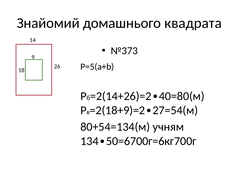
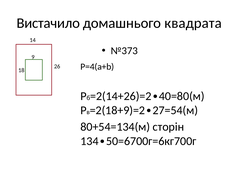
Знайомий: Знайомий -> Вистачило
P=5(a+b: P=5(a+b -> P=4(a+b
учням: учням -> сторін
